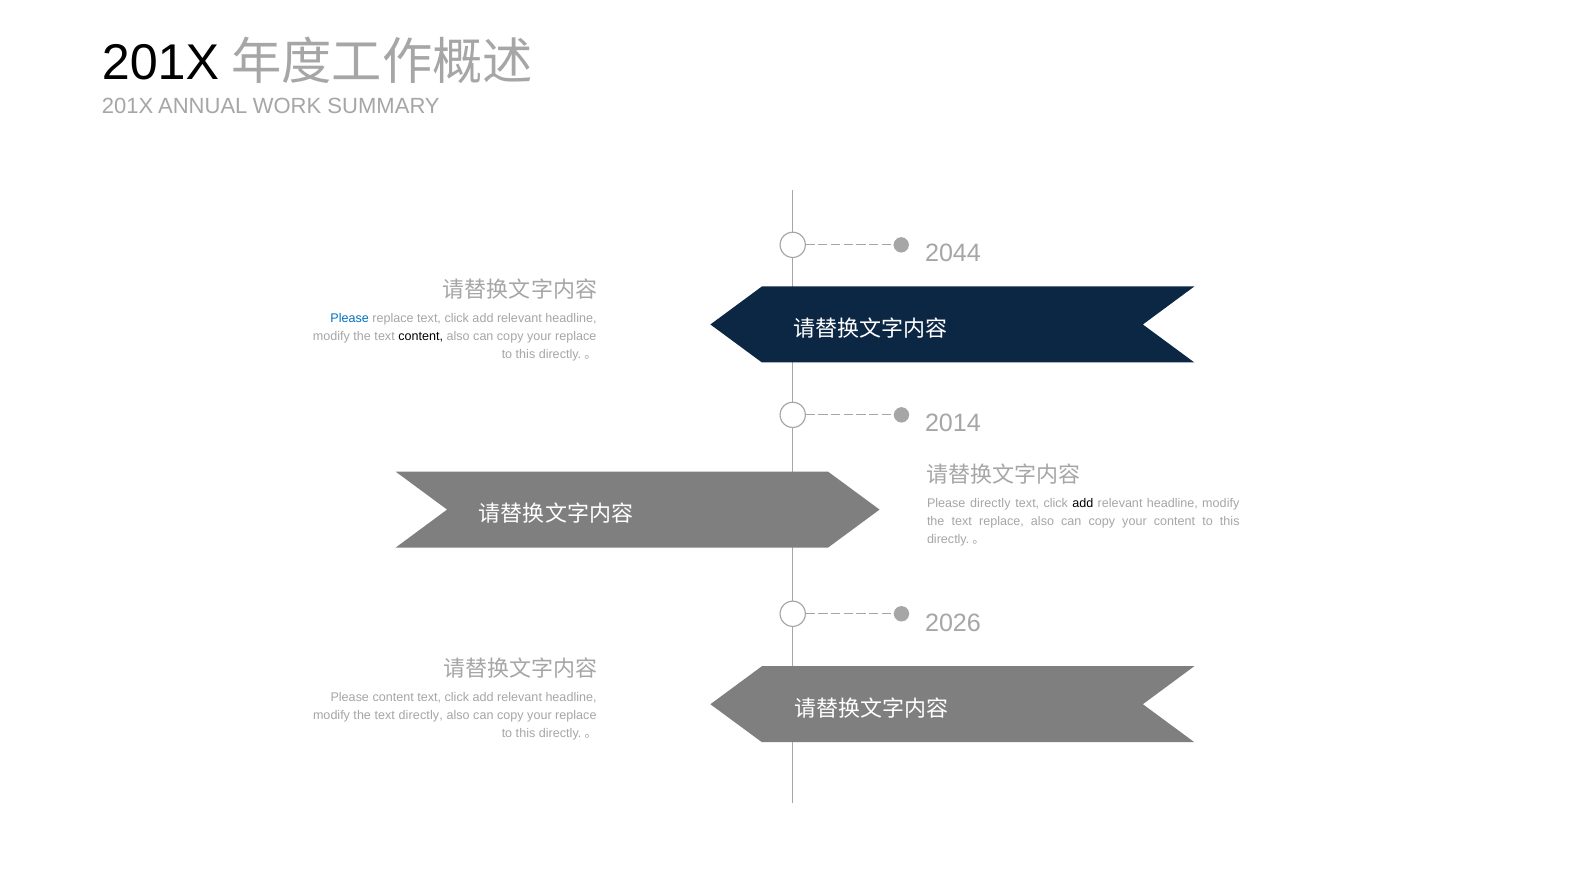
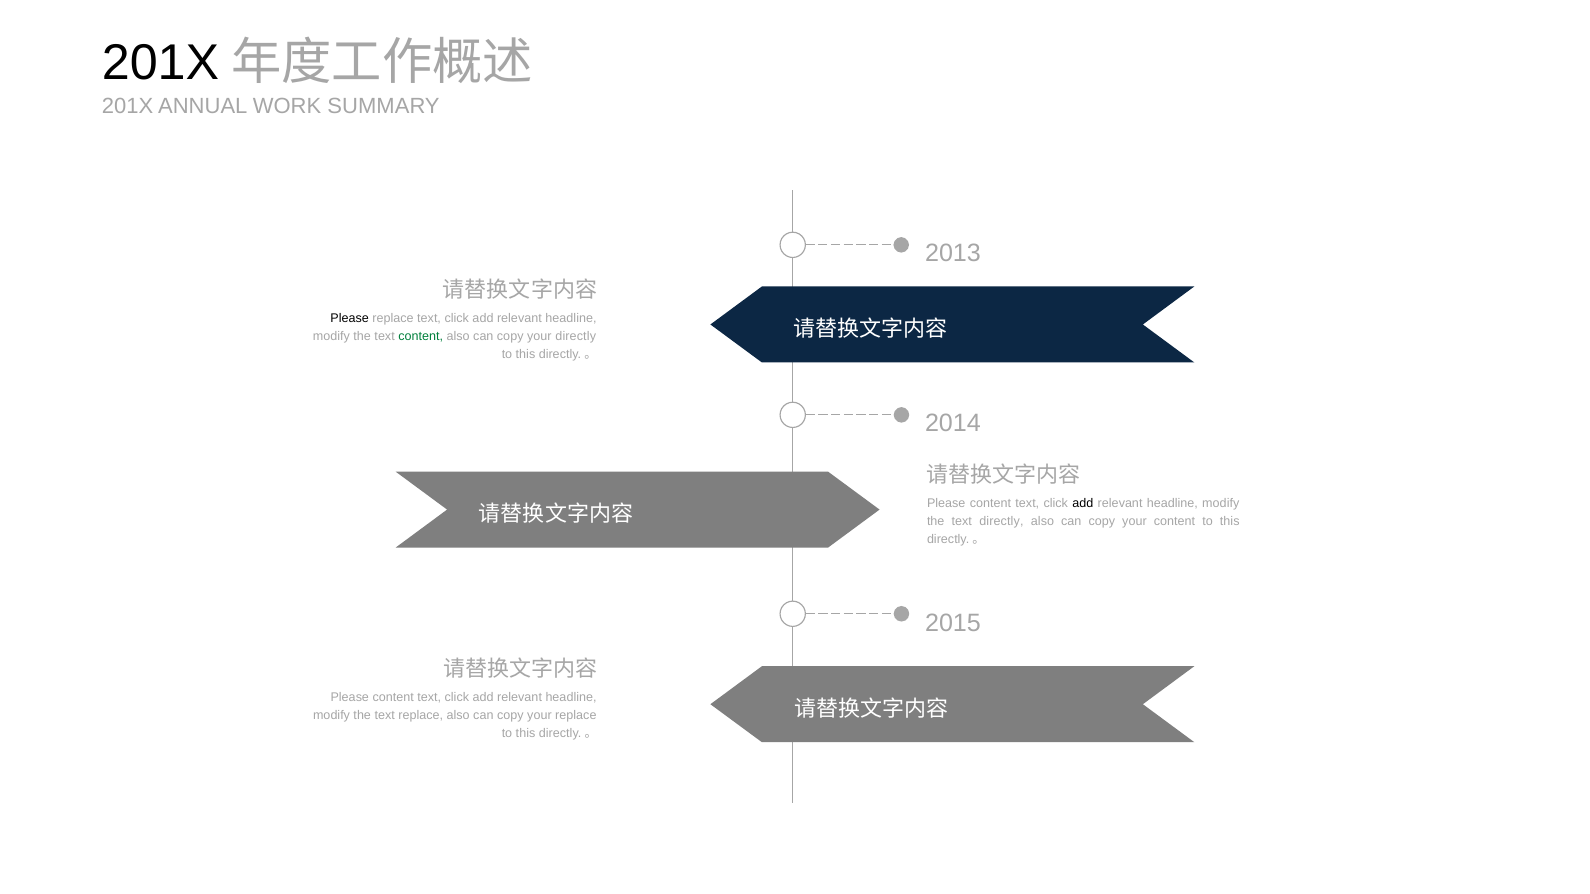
2044: 2044 -> 2013
Please at (350, 318) colour: blue -> black
content at (421, 336) colour: black -> green
replace at (576, 336): replace -> directly
directly at (990, 503): directly -> content
text replace: replace -> directly
2026: 2026 -> 2015
text directly: directly -> replace
